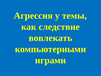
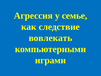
темы: темы -> семье
